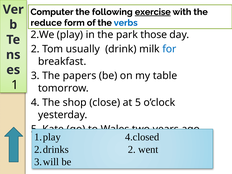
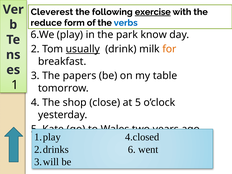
Computer: Computer -> Cleverest
2.We: 2.We -> 6.We
those: those -> know
usually underline: none -> present
for colour: blue -> orange
2 at (132, 149): 2 -> 6
